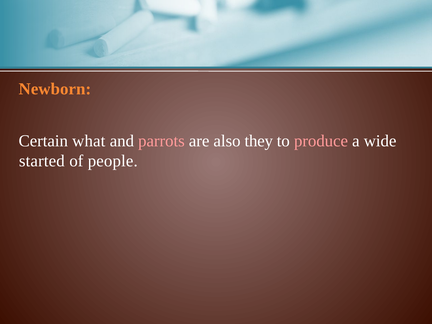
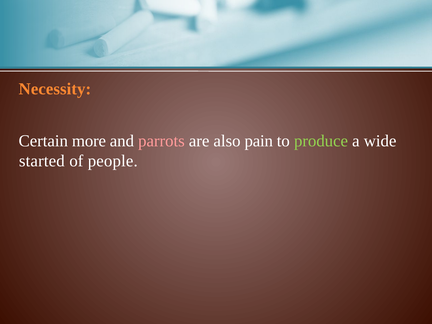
Newborn: Newborn -> Necessity
what: what -> more
they: they -> pain
produce colour: pink -> light green
